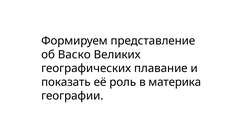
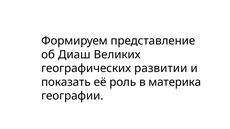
Васко: Васко -> Диаш
плавание: плавание -> развитии
